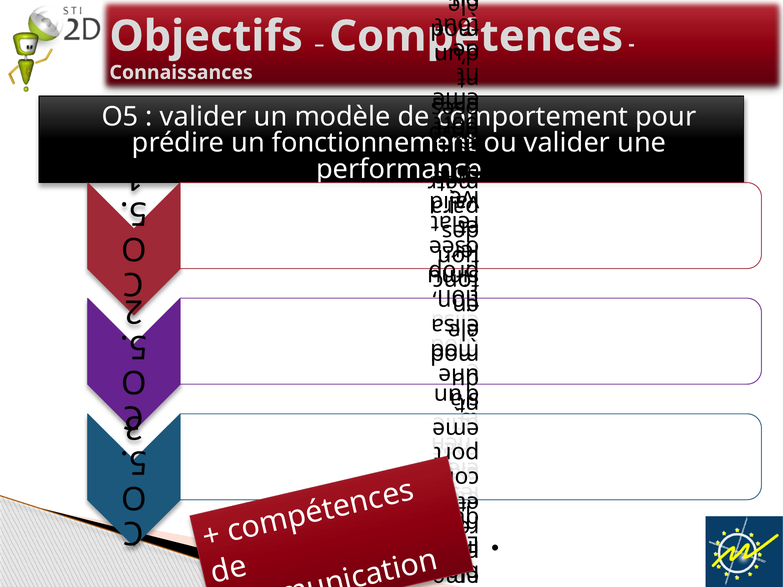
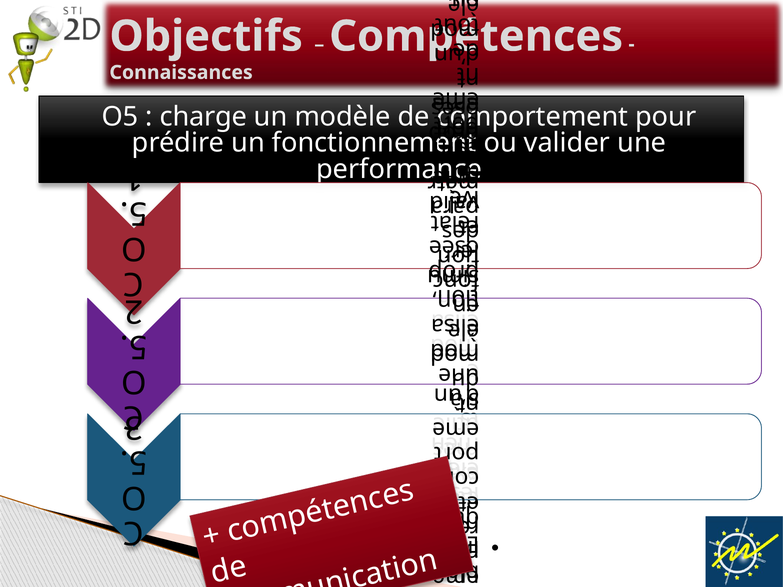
valider at (203, 117): valider -> charge
